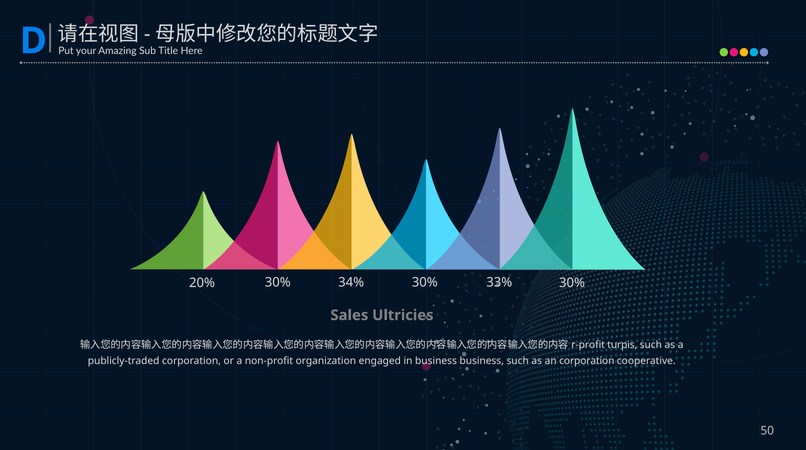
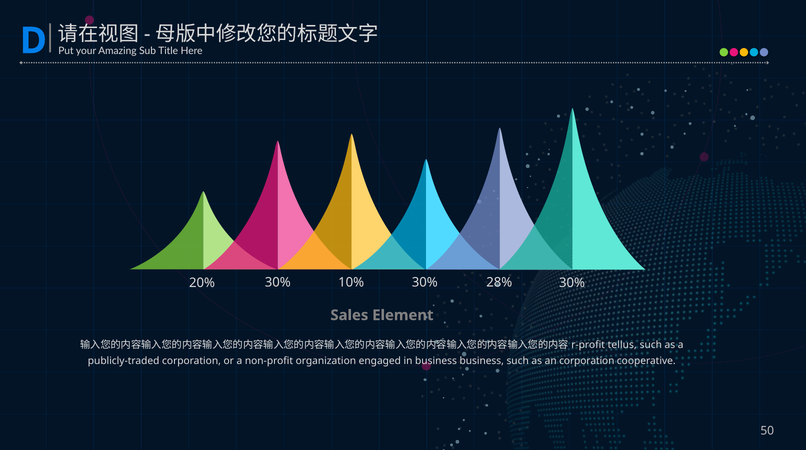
34%: 34% -> 10%
33%: 33% -> 28%
Ultricies: Ultricies -> Element
turpis: turpis -> tellus
